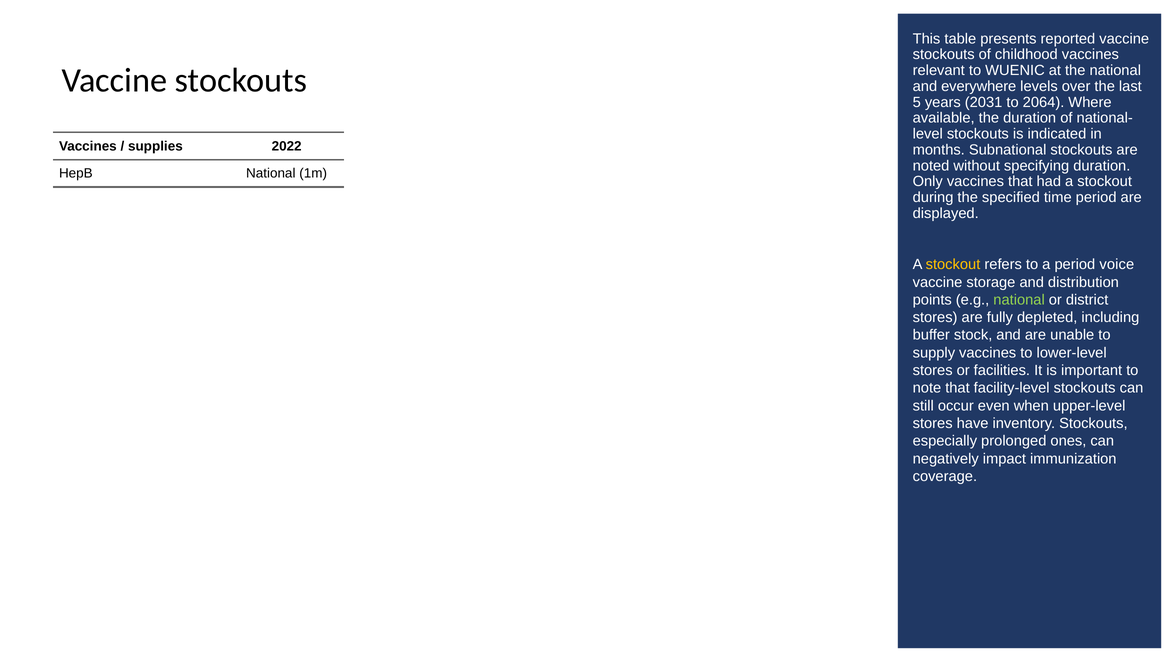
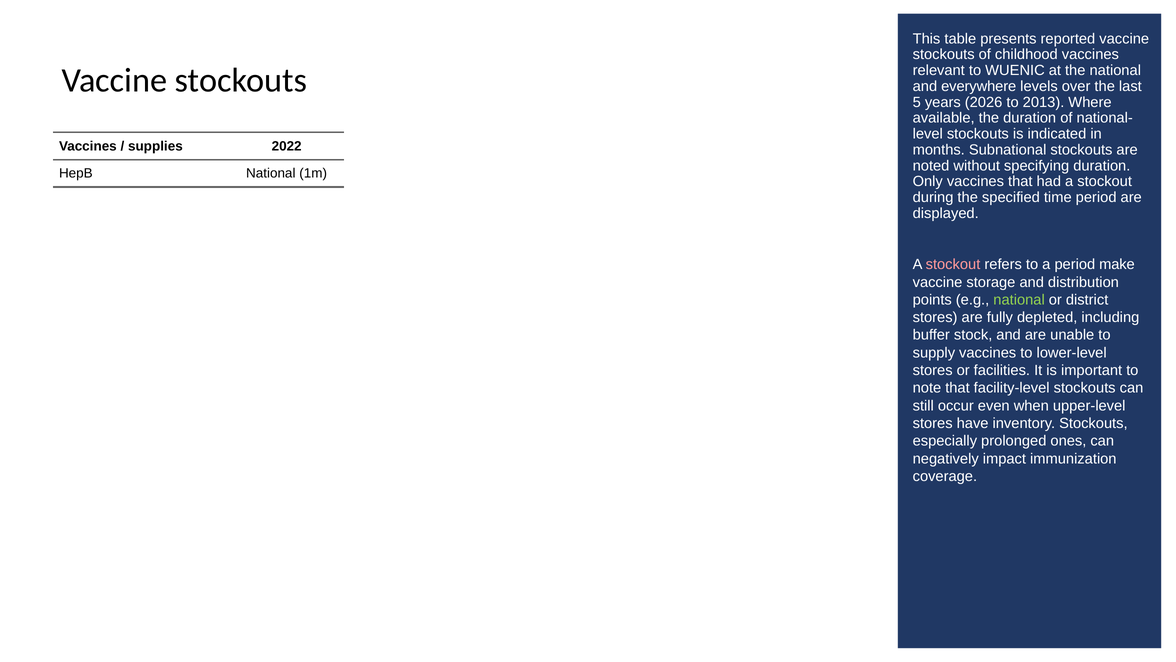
2031: 2031 -> 2026
2064: 2064 -> 2013
stockout at (953, 264) colour: yellow -> pink
voice: voice -> make
